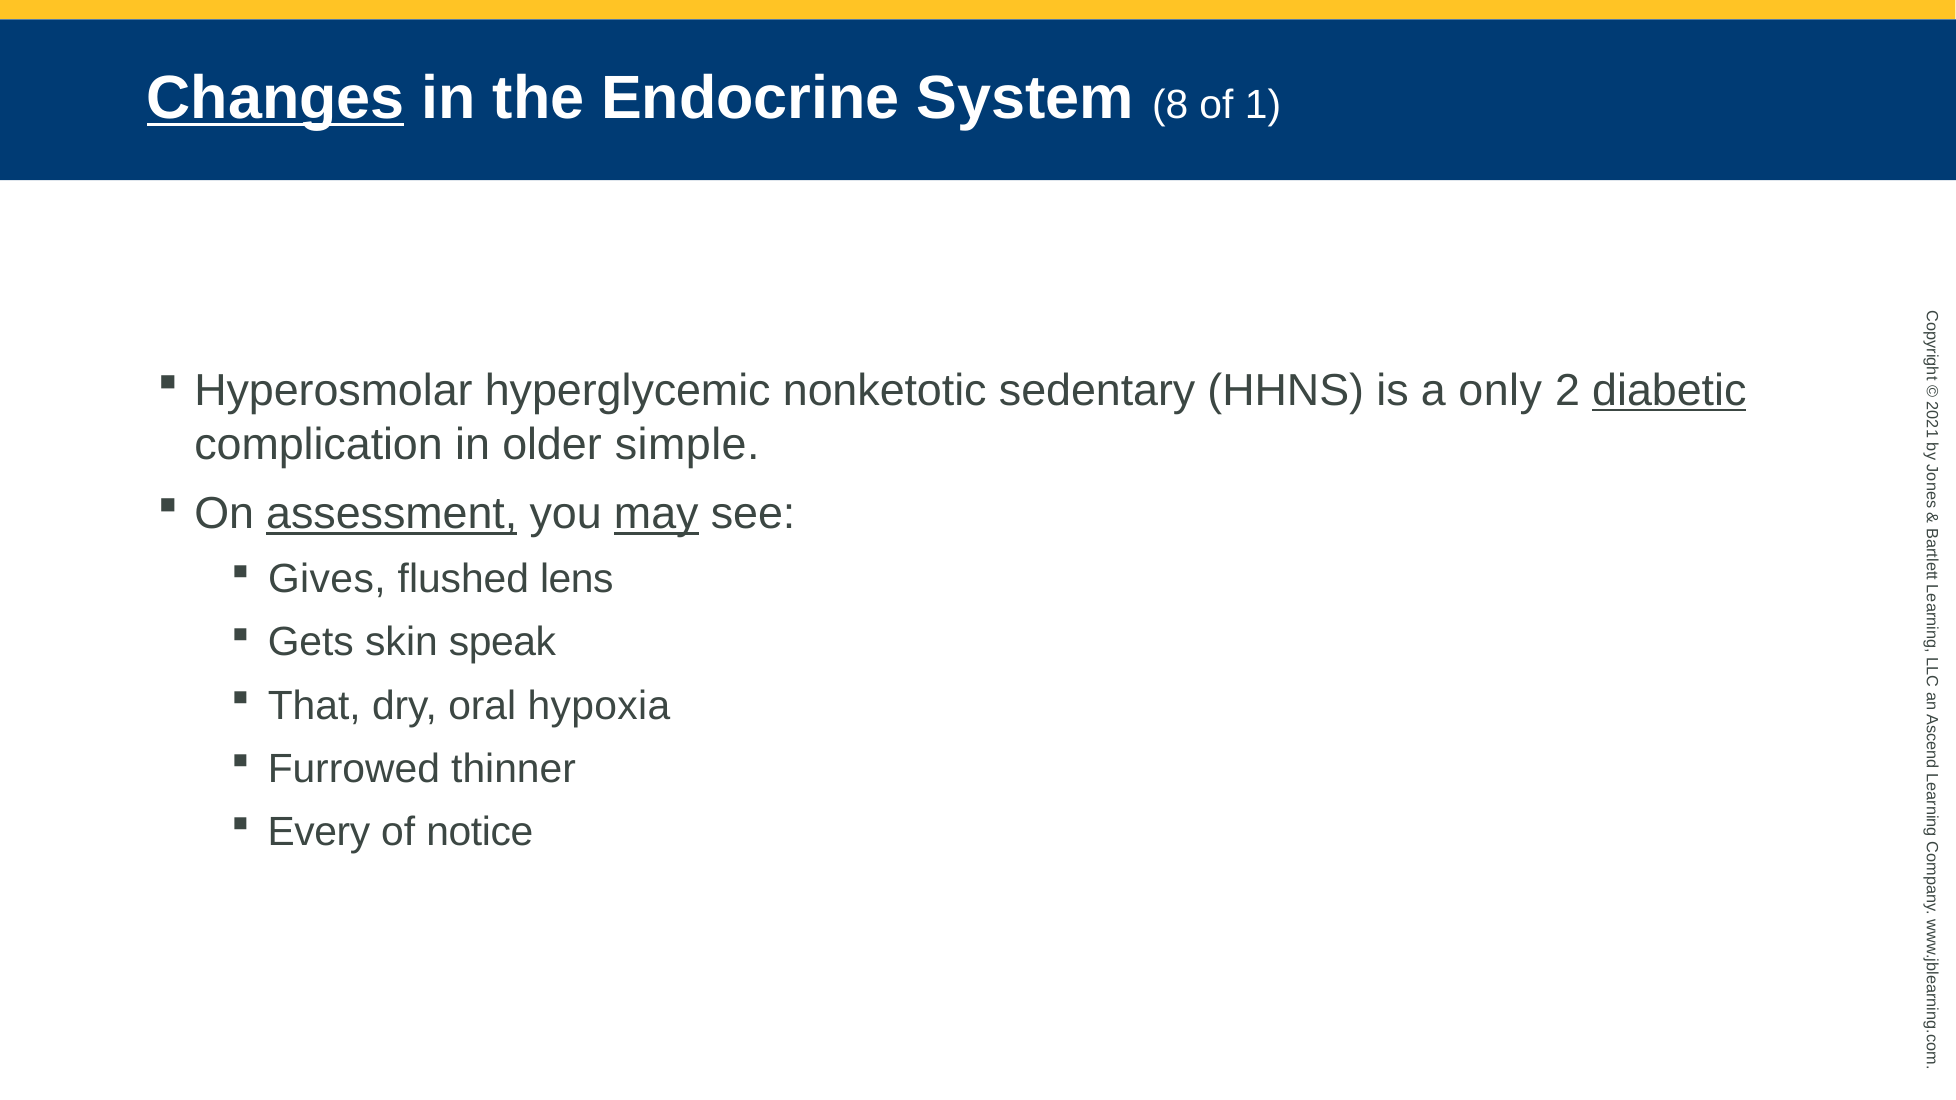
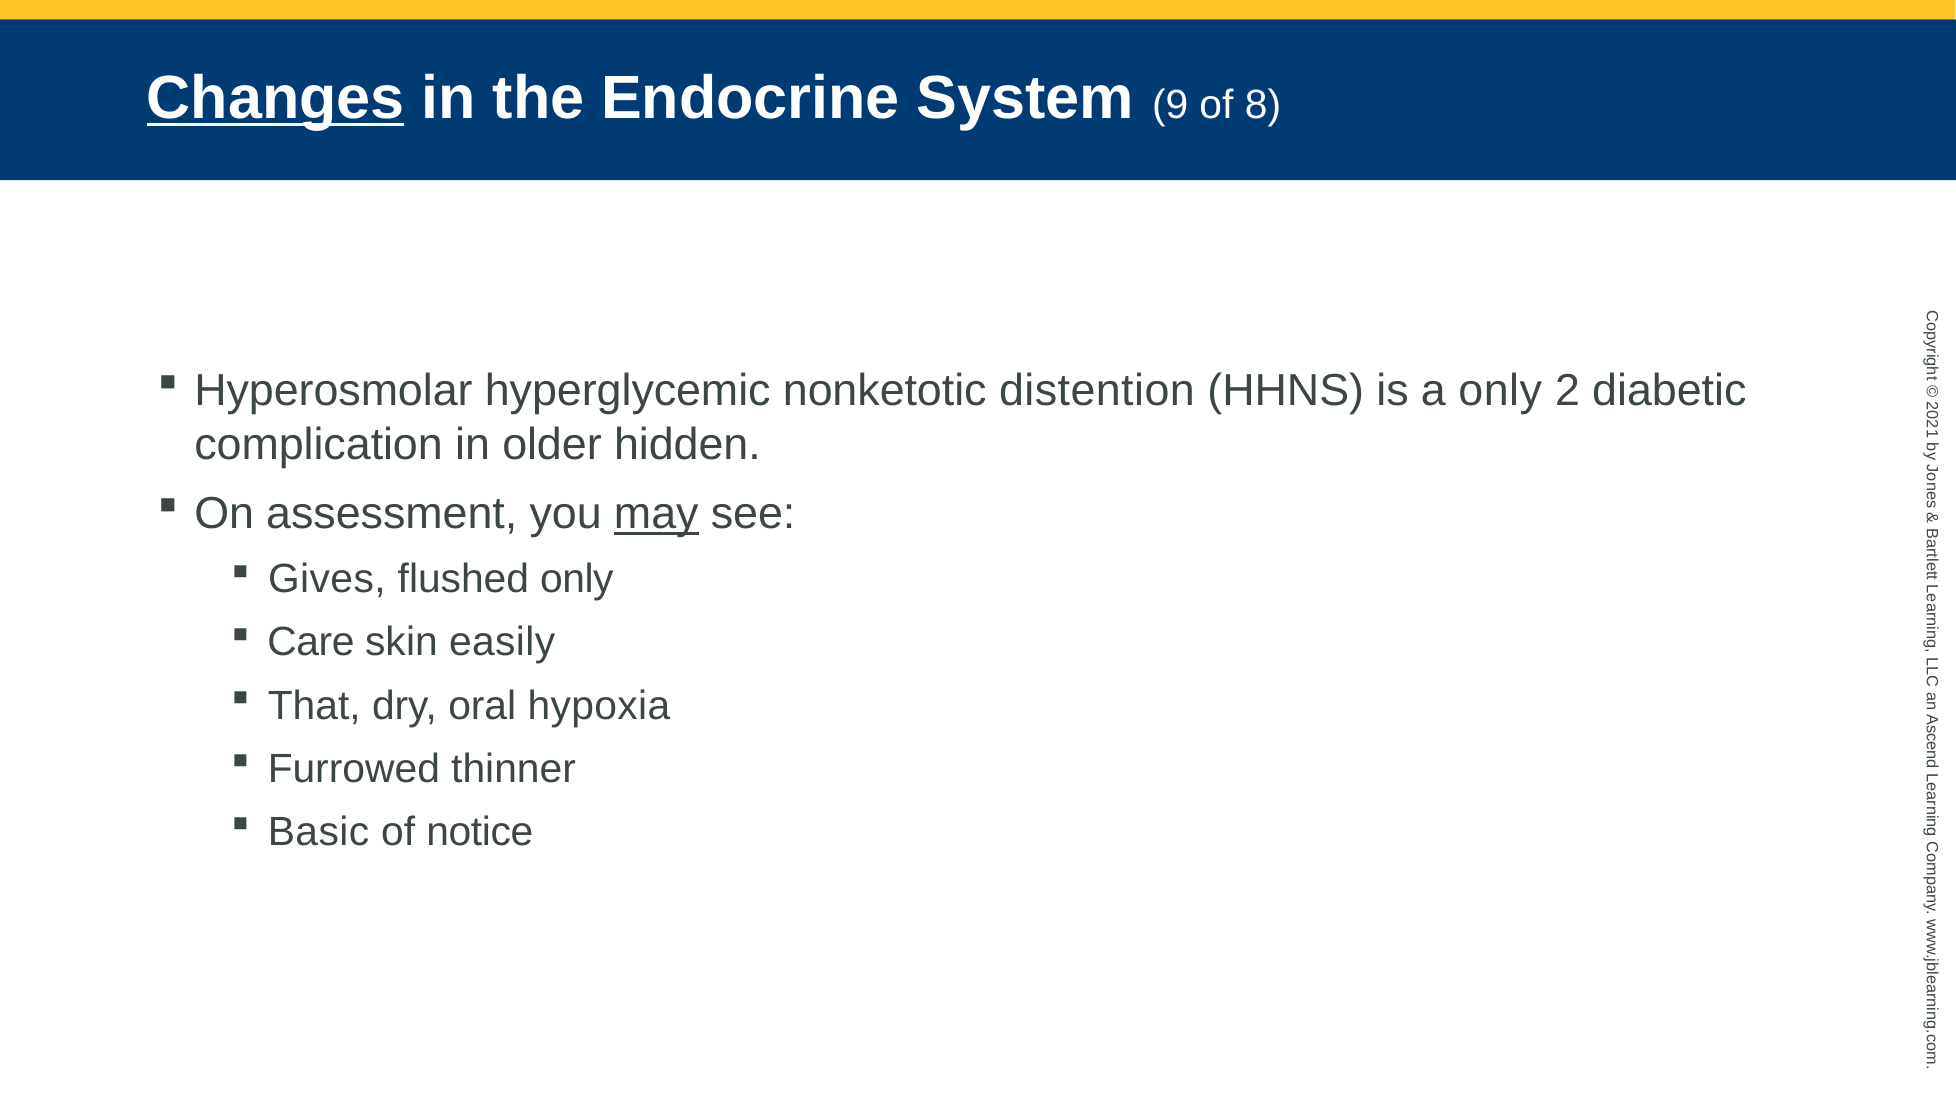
8: 8 -> 9
of 1: 1 -> 8
sedentary: sedentary -> distention
diabetic underline: present -> none
simple: simple -> hidden
assessment underline: present -> none
flushed lens: lens -> only
Gets: Gets -> Care
speak: speak -> easily
Every: Every -> Basic
